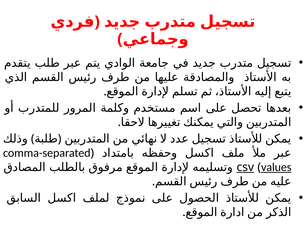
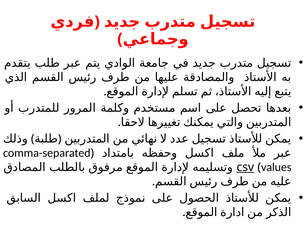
values underline: present -> none
